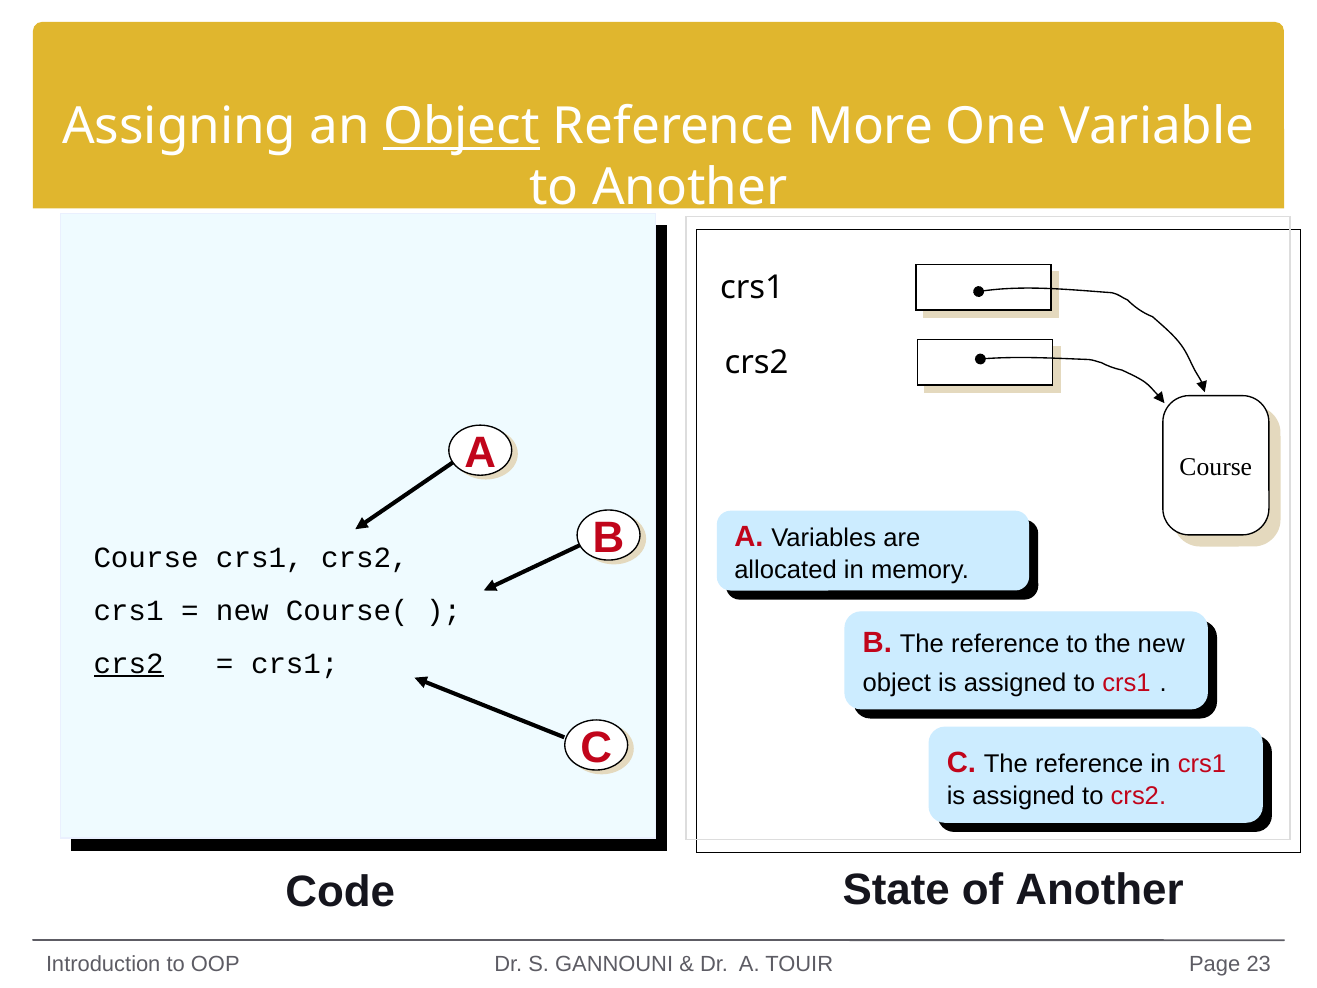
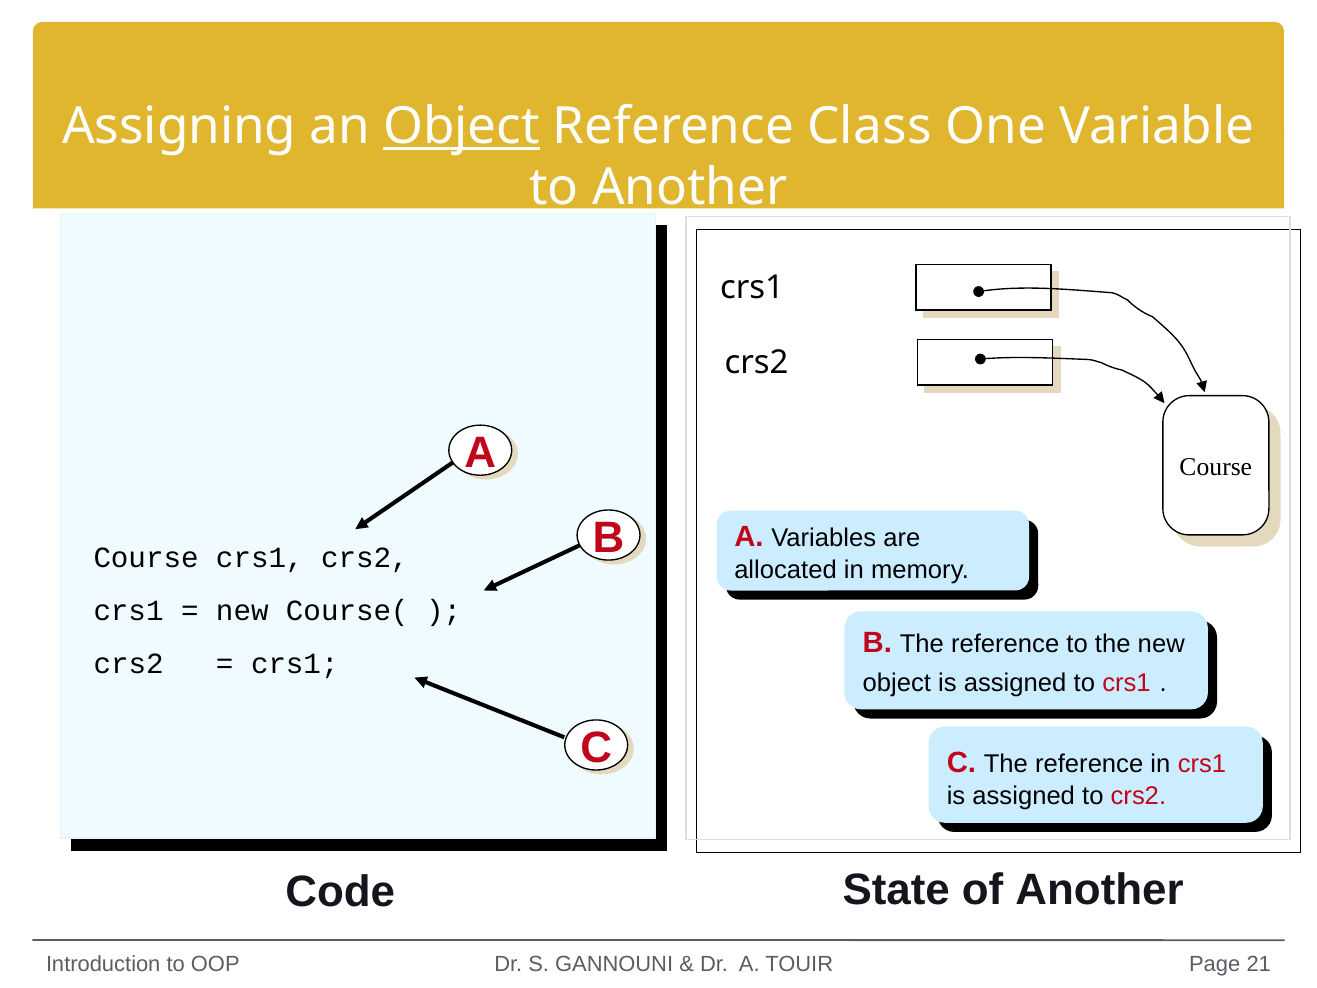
More: More -> Class
crs2 at (129, 663) underline: present -> none
23: 23 -> 21
